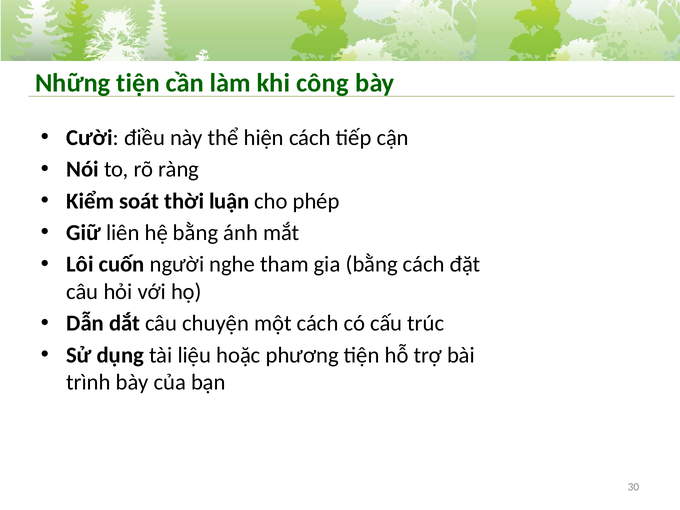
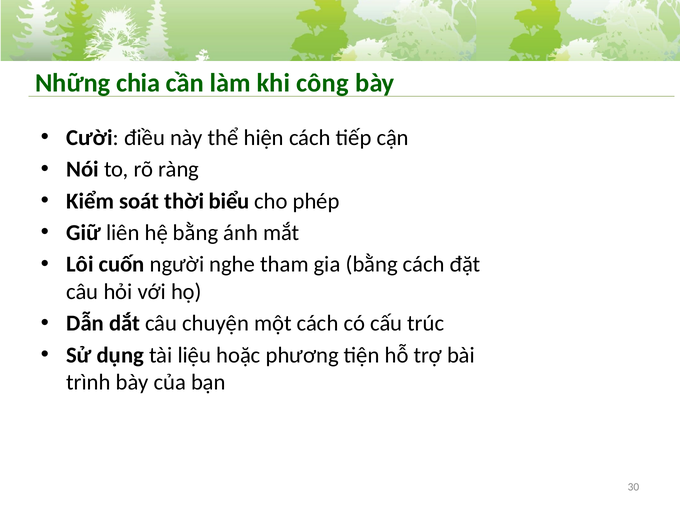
Những tiện: tiện -> chia
luận: luận -> biểu
